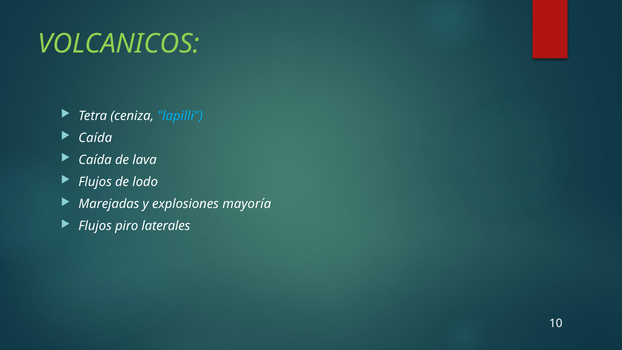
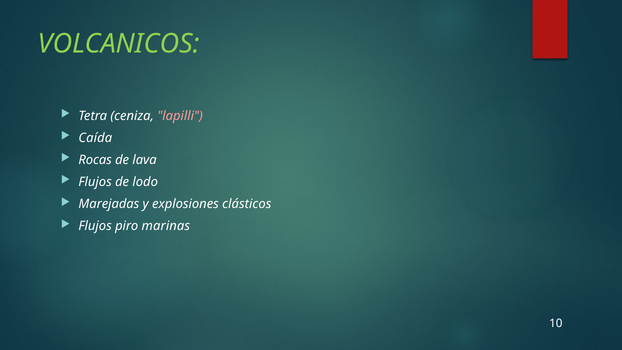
lapilli colour: light blue -> pink
Caída at (95, 160): Caída -> Rocas
mayoría: mayoría -> clásticos
laterales: laterales -> marinas
